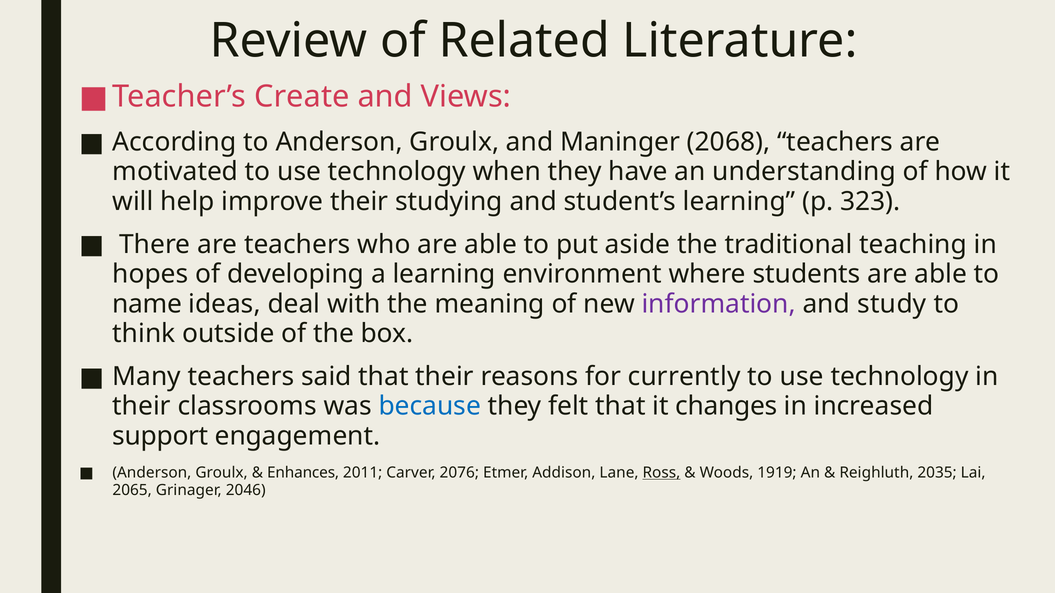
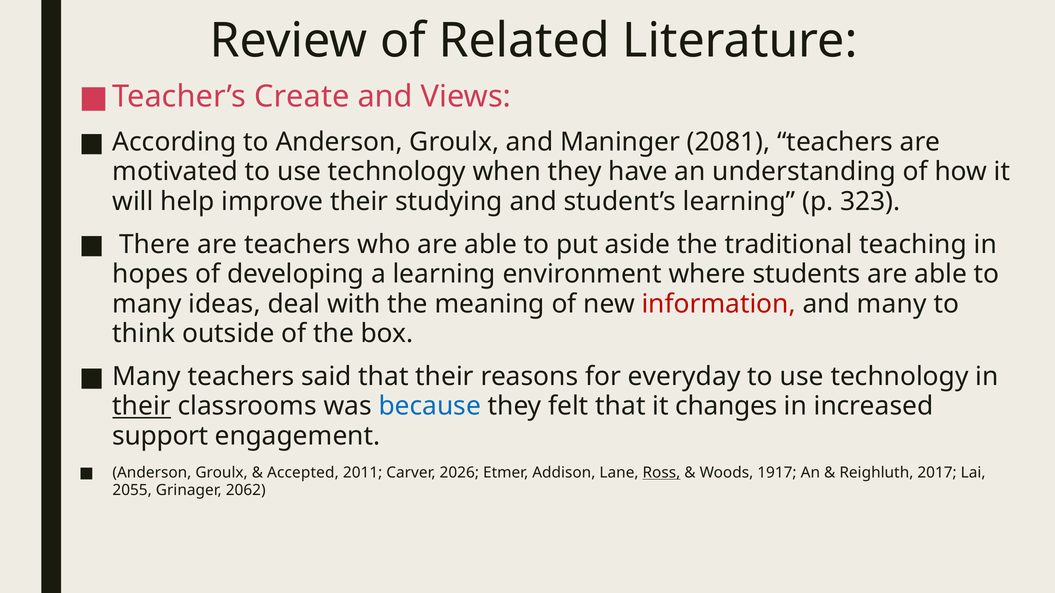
2068: 2068 -> 2081
name at (147, 304): name -> many
information colour: purple -> red
and study: study -> many
currently: currently -> everyday
their at (142, 407) underline: none -> present
Enhances: Enhances -> Accepted
2076: 2076 -> 2026
1919: 1919 -> 1917
2035: 2035 -> 2017
2065: 2065 -> 2055
2046: 2046 -> 2062
